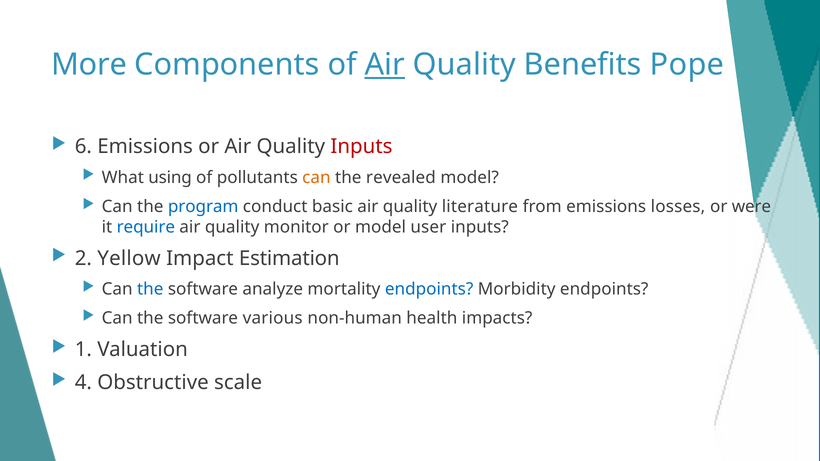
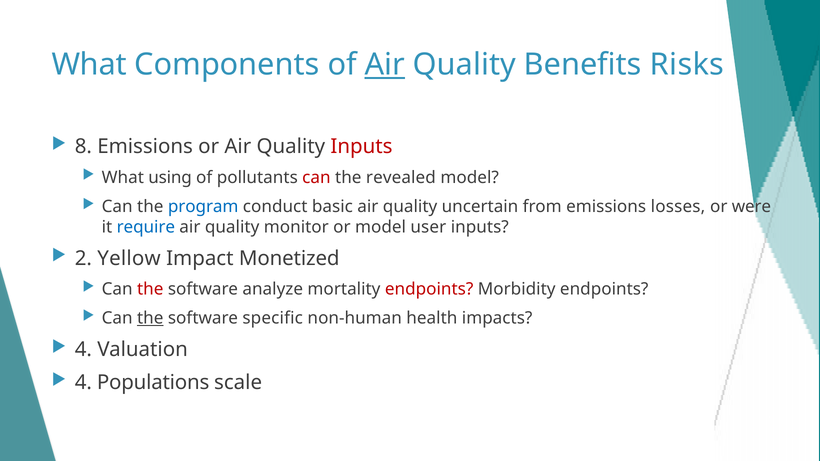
More at (89, 65): More -> What
Pope: Pope -> Risks
6: 6 -> 8
can at (316, 178) colour: orange -> red
literature: literature -> uncertain
Estimation: Estimation -> Monetized
the at (150, 289) colour: blue -> red
endpoints at (429, 289) colour: blue -> red
the at (150, 318) underline: none -> present
various: various -> specific
1 at (83, 350): 1 -> 4
Obstructive: Obstructive -> Populations
